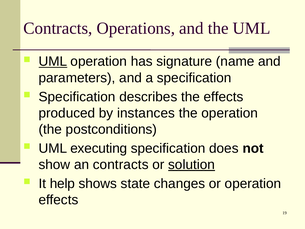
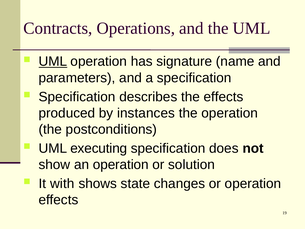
an contracts: contracts -> operation
solution underline: present -> none
help: help -> with
